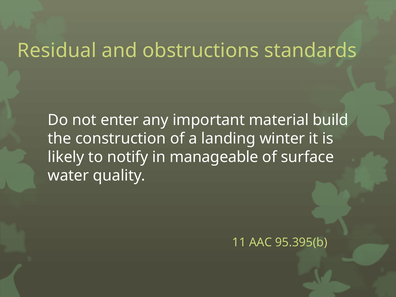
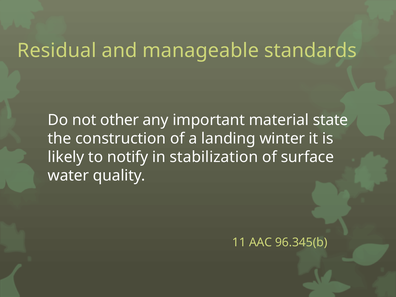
obstructions: obstructions -> manageable
enter: enter -> other
build: build -> state
manageable: manageable -> stabilization
95.395(b: 95.395(b -> 96.345(b
